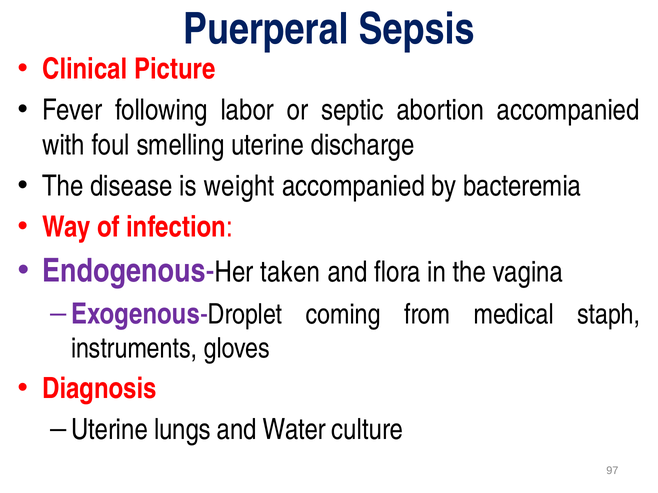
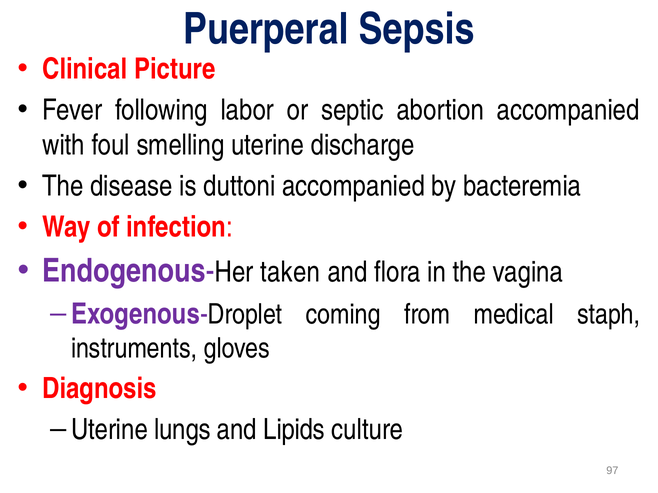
weight: weight -> duttoni
Water: Water -> Lipids
